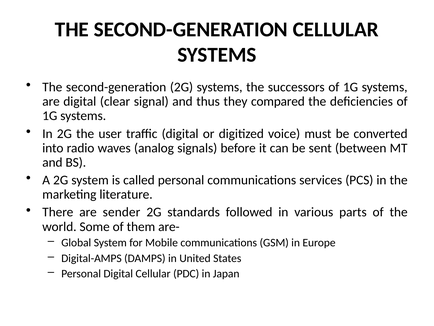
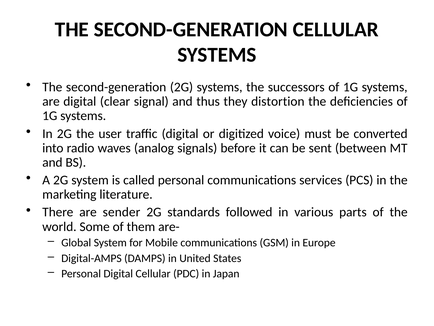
compared: compared -> distortion
